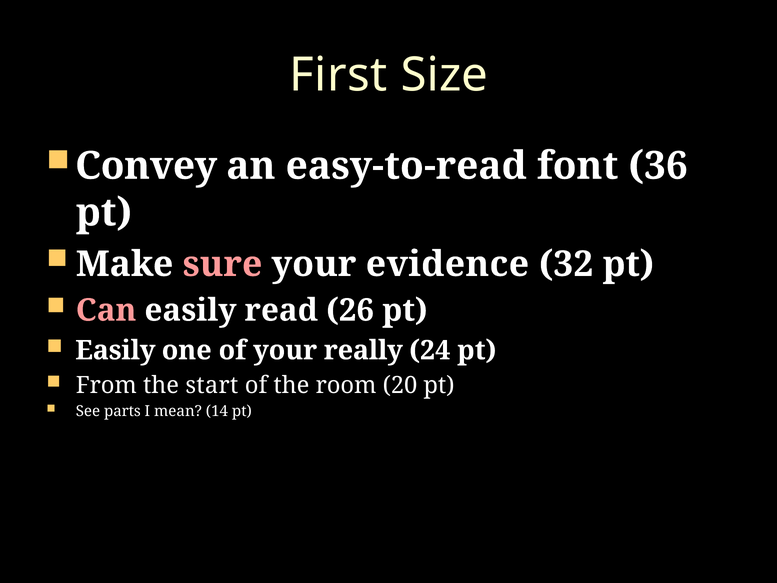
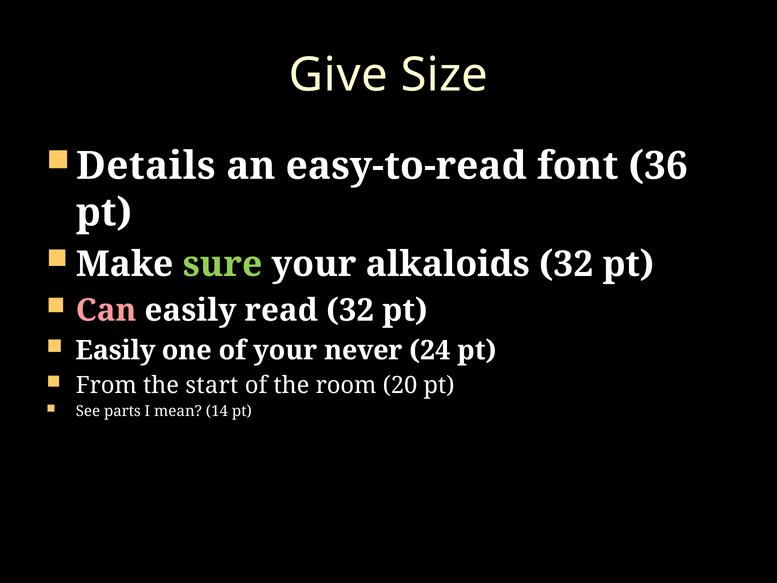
First: First -> Give
Convey: Convey -> Details
sure colour: pink -> light green
evidence: evidence -> alkaloids
read 26: 26 -> 32
really: really -> never
